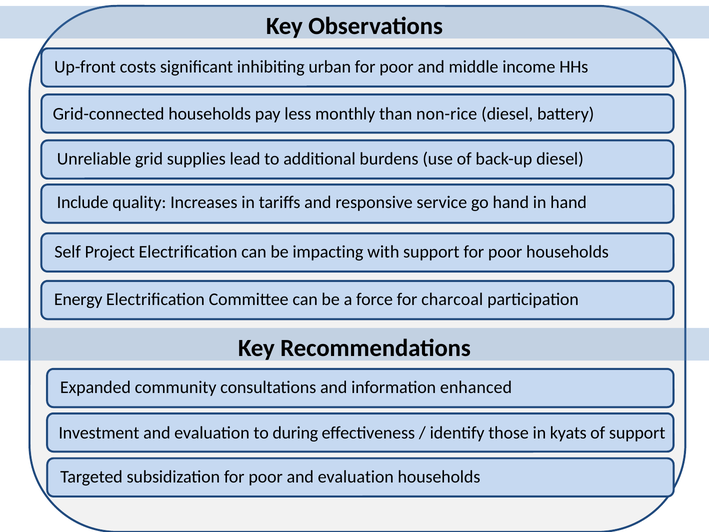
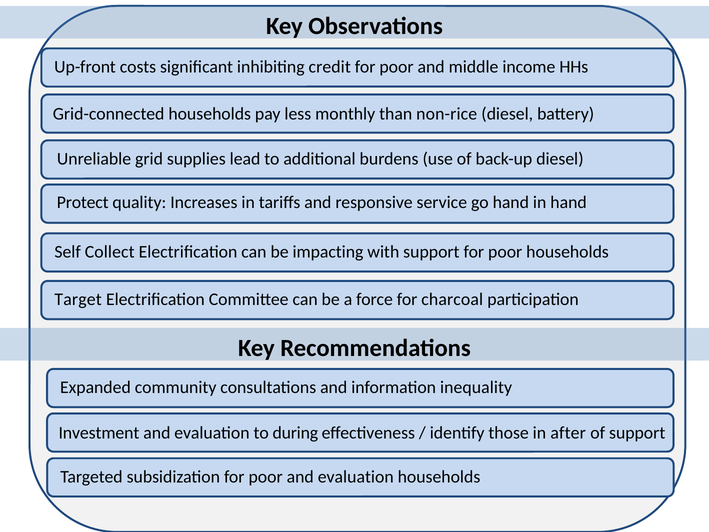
urban: urban -> credit
Include: Include -> Protect
Project: Project -> Collect
Energy: Energy -> Target
enhanced: enhanced -> inequality
kyats: kyats -> after
